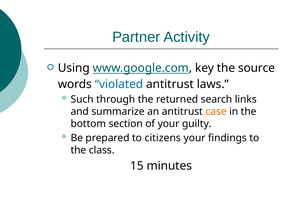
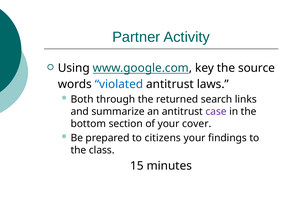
Such: Such -> Both
case colour: orange -> purple
guilty: guilty -> cover
